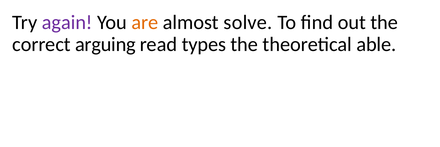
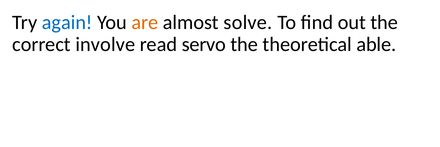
again colour: purple -> blue
arguing: arguing -> involve
types: types -> servo
